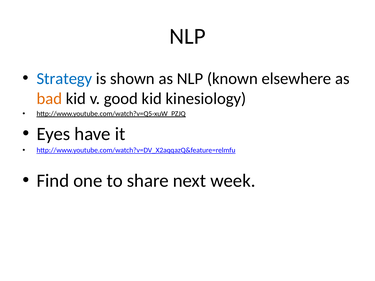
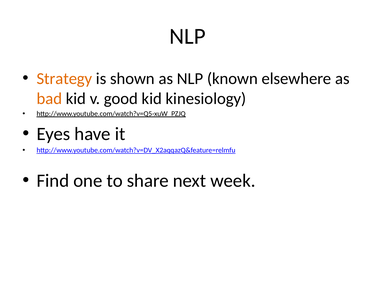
Strategy colour: blue -> orange
